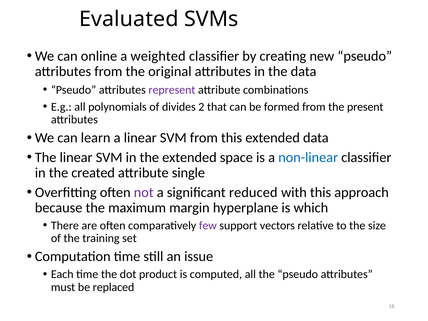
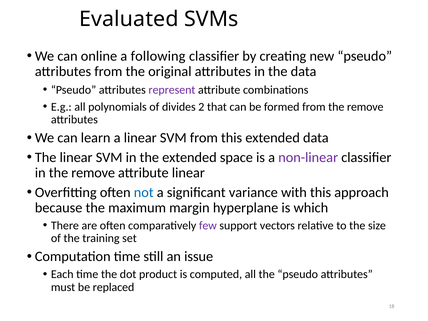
weighted: weighted -> following
from the present: present -> remove
non-linear colour: blue -> purple
in the created: created -> remove
attribute single: single -> linear
not colour: purple -> blue
reduced: reduced -> variance
